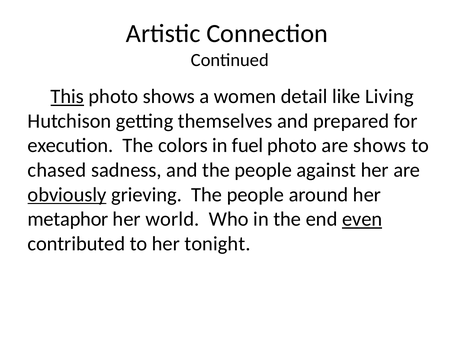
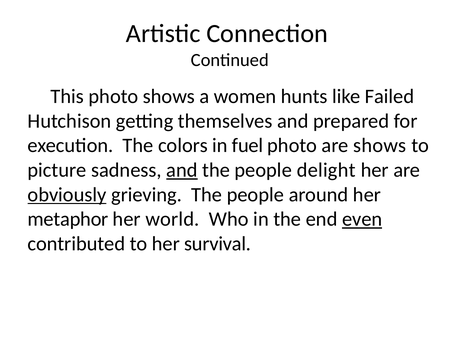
This underline: present -> none
detail: detail -> hunts
Living: Living -> Failed
chased: chased -> picture
and at (182, 170) underline: none -> present
against: against -> delight
tonight: tonight -> survival
